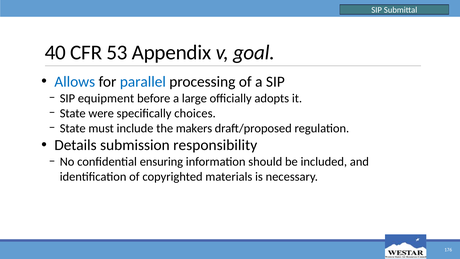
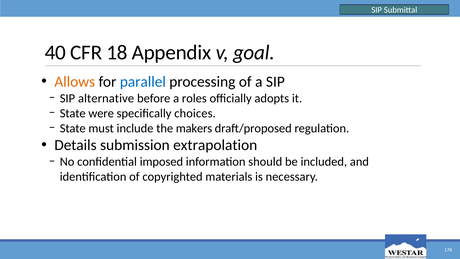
53: 53 -> 18
Allows colour: blue -> orange
equipment: equipment -> alternative
large: large -> roles
responsibility: responsibility -> extrapolation
ensuring: ensuring -> imposed
